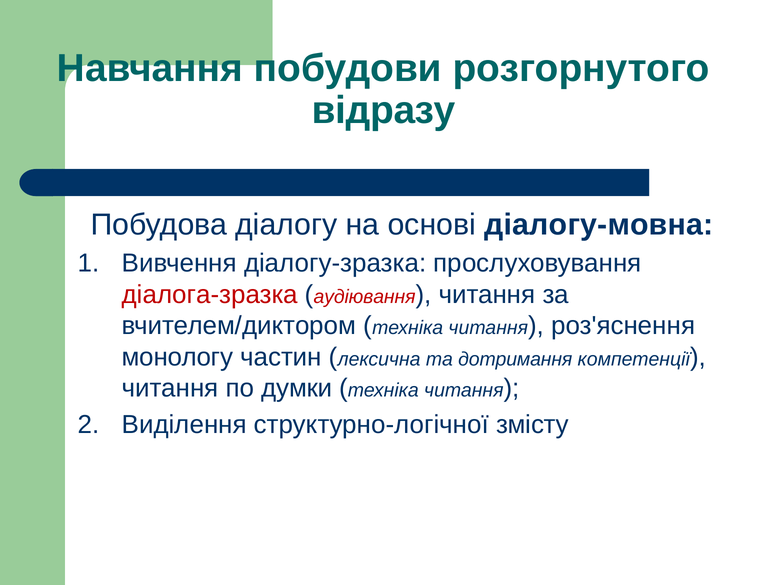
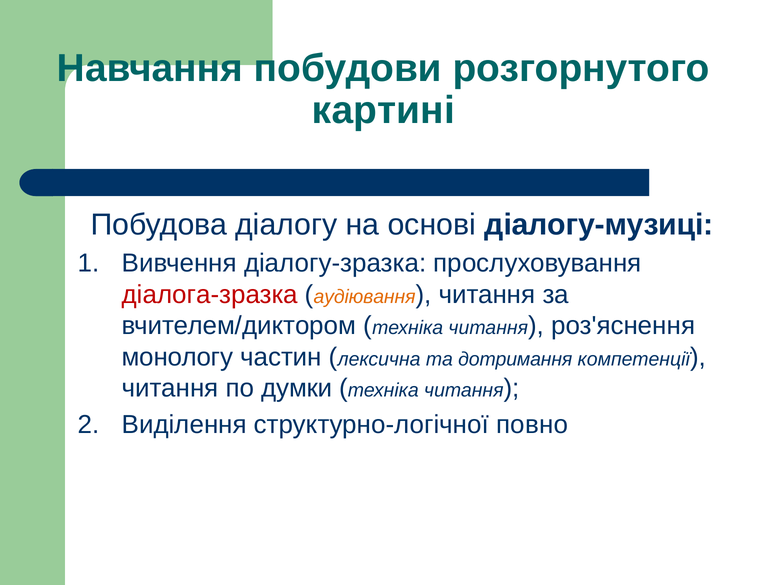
відразу: відразу -> картині
діалогу-мовна: діалогу-мовна -> діалогу-музиці
аудіювання colour: red -> orange
змісту: змісту -> повно
